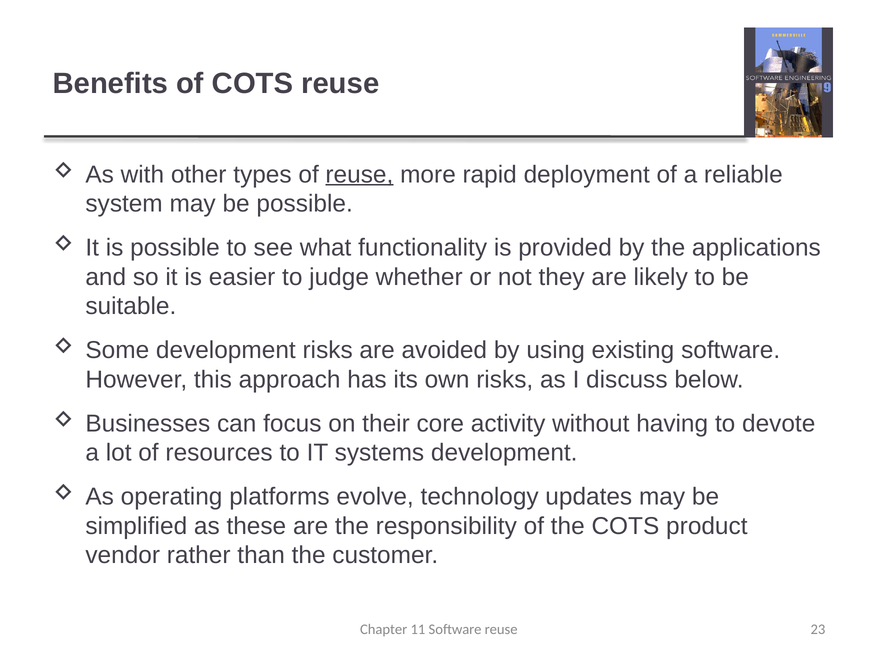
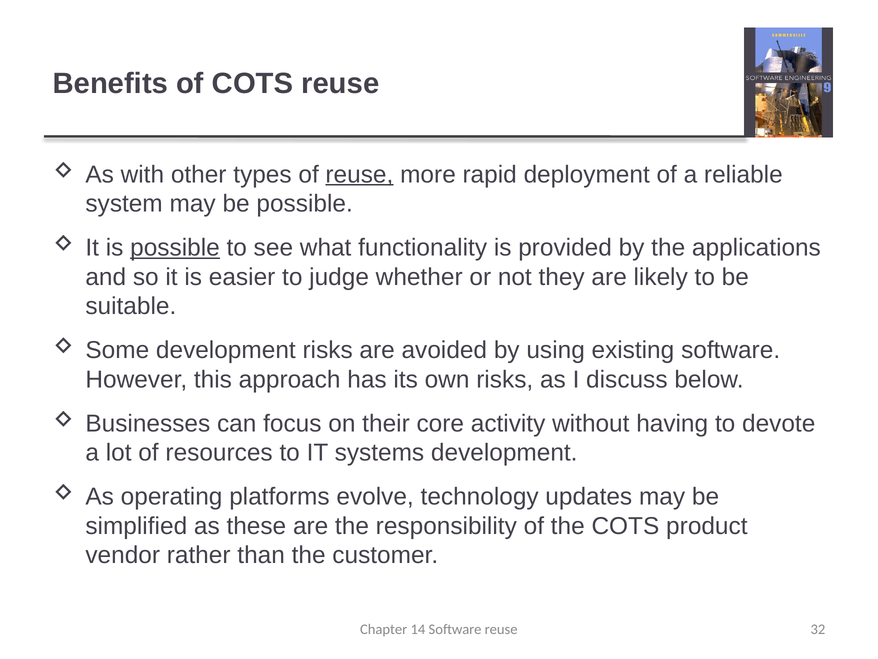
possible at (175, 248) underline: none -> present
11: 11 -> 14
23: 23 -> 32
